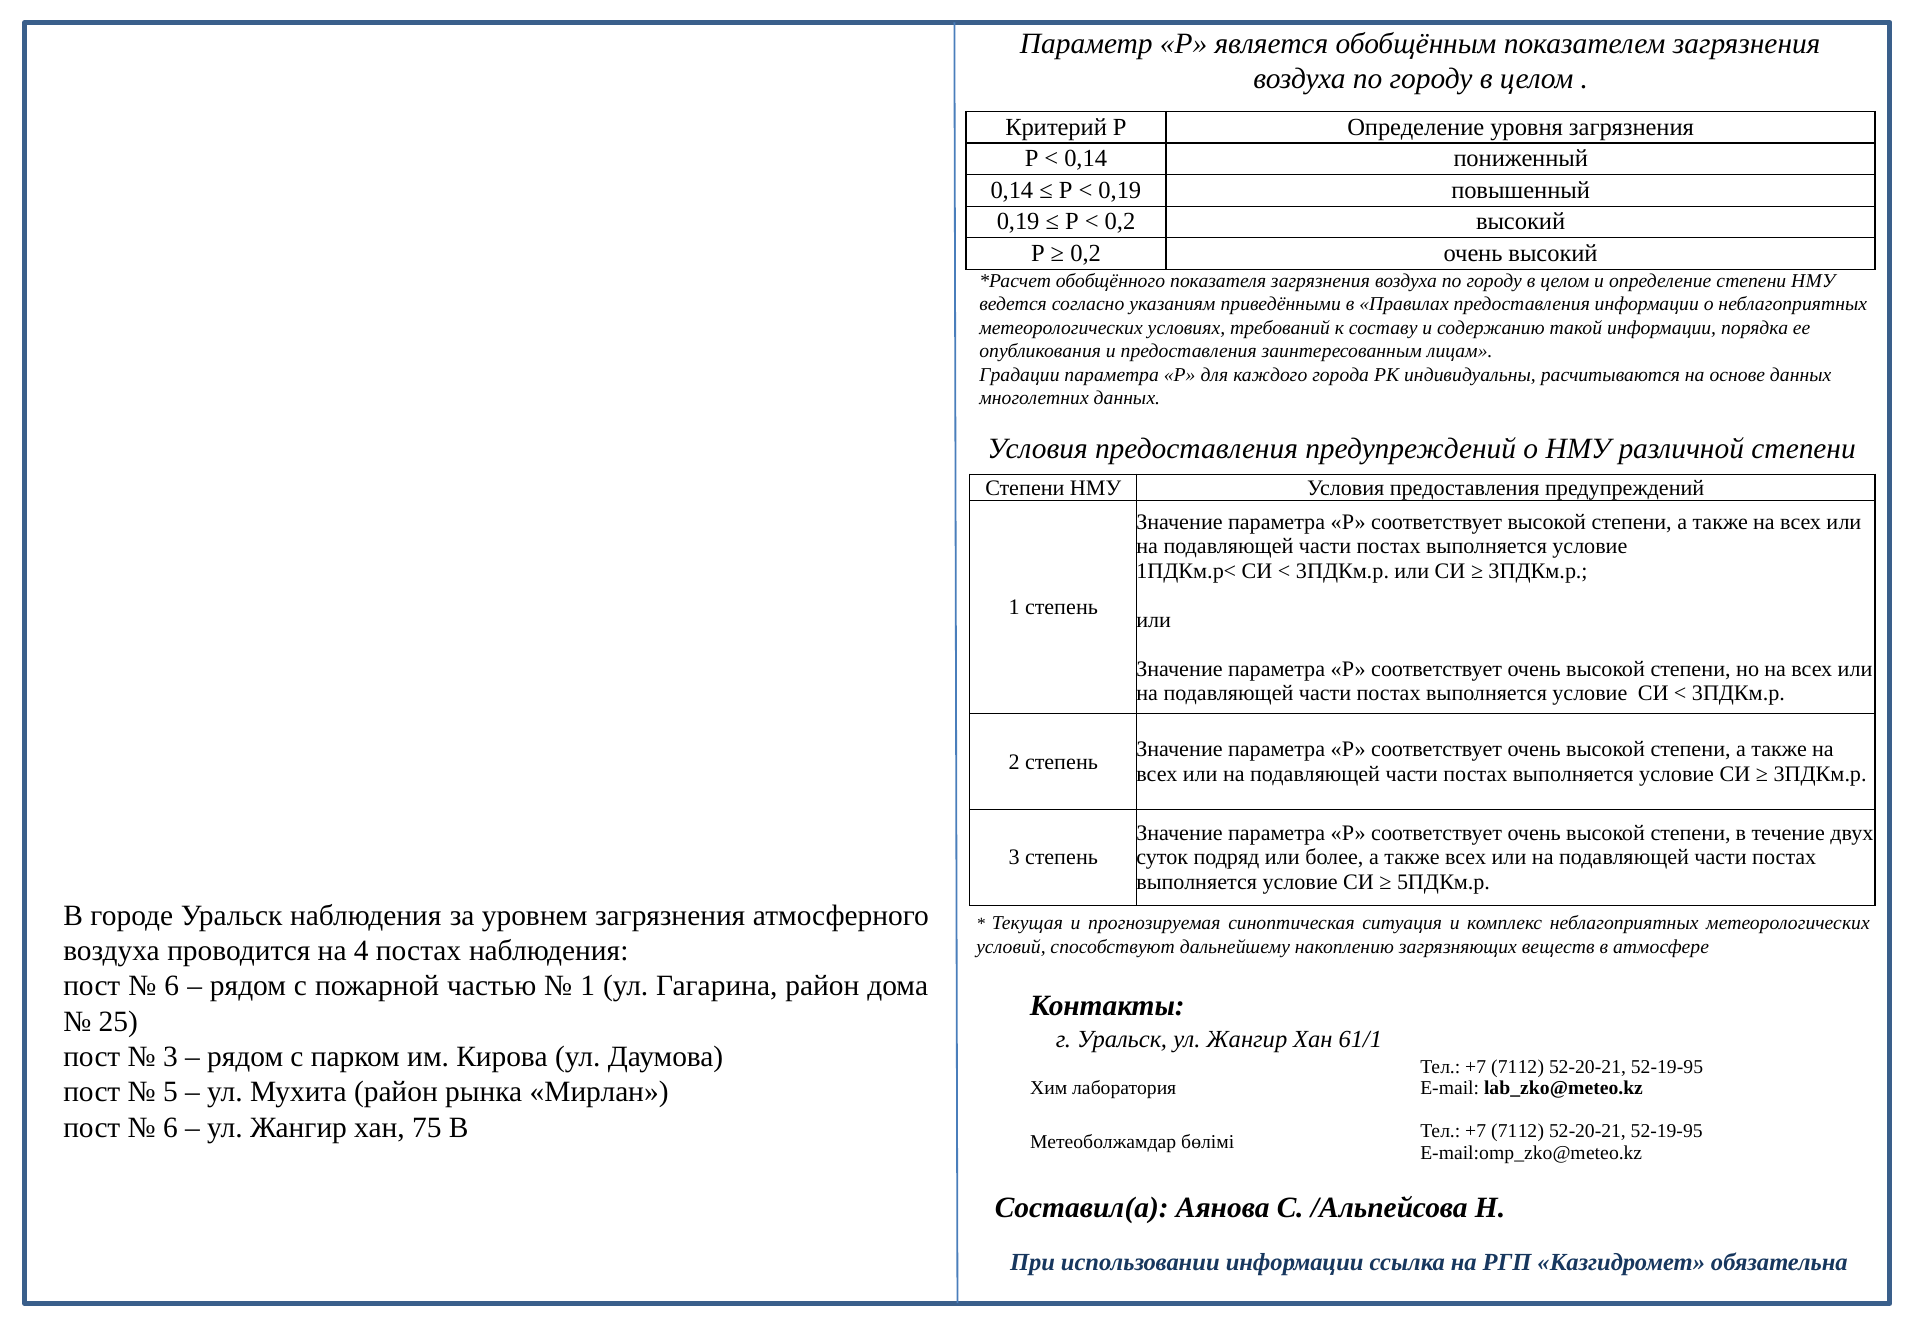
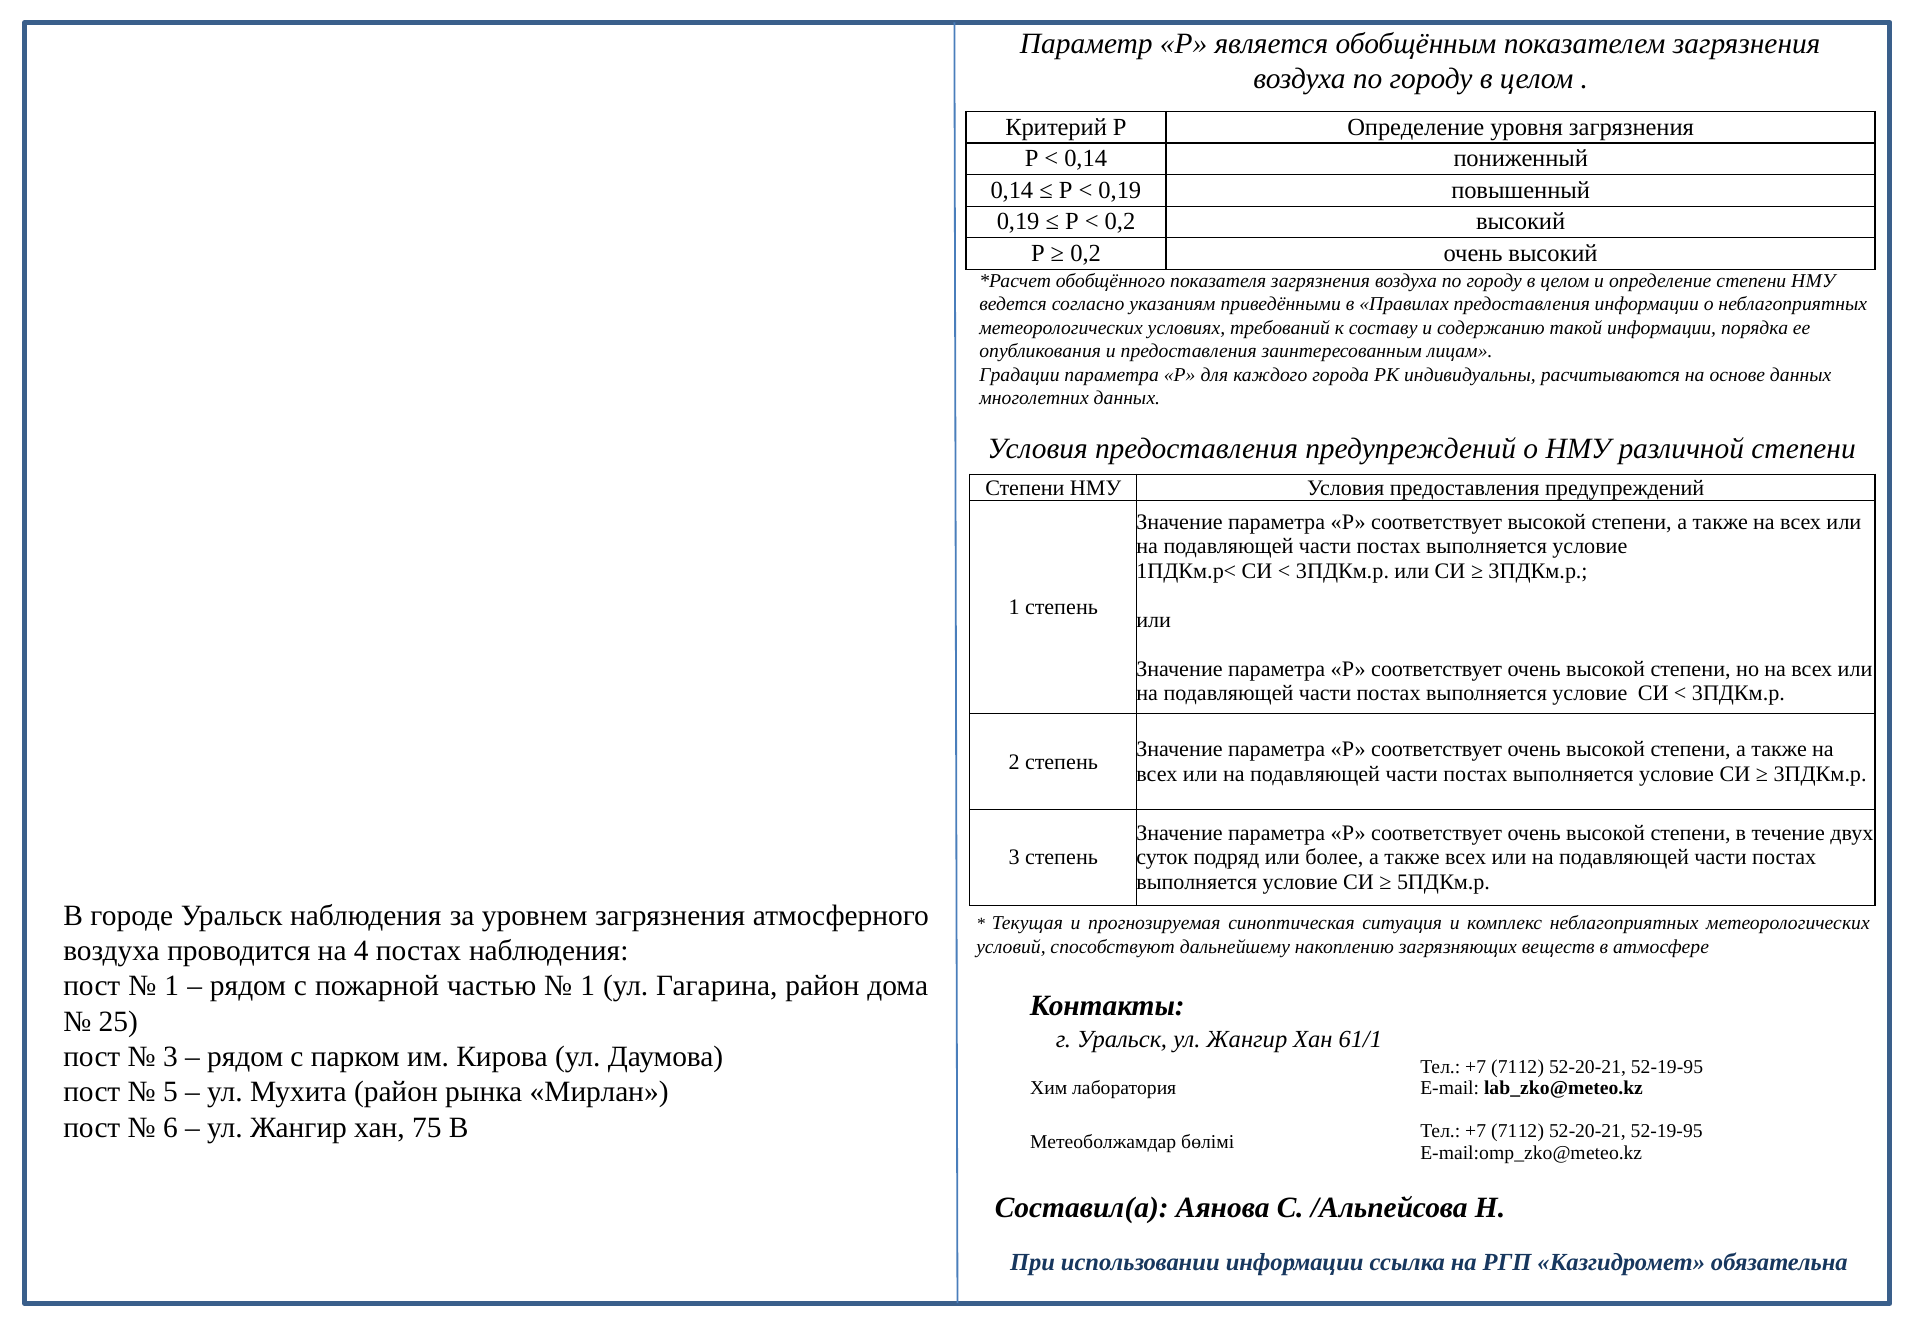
6 at (172, 986): 6 -> 1
